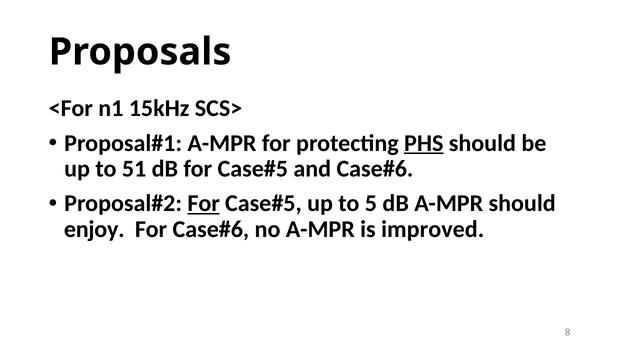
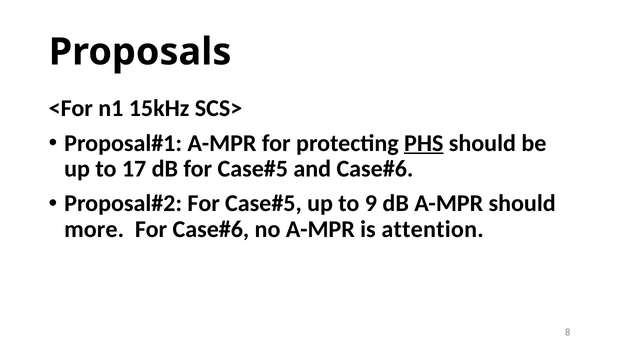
51: 51 -> 17
For at (204, 204) underline: present -> none
5: 5 -> 9
enjoy: enjoy -> more
improved: improved -> attention
